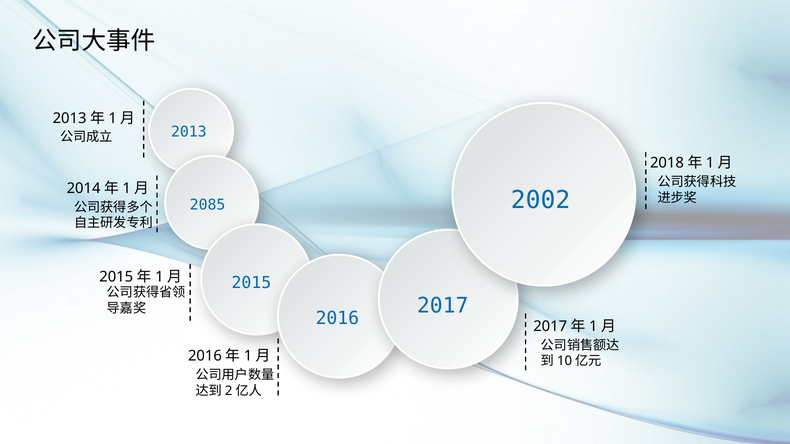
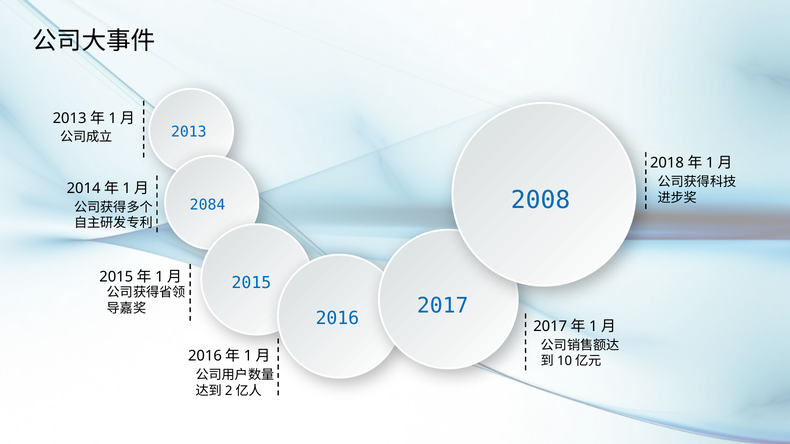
2002: 2002 -> 2008
2085: 2085 -> 2084
